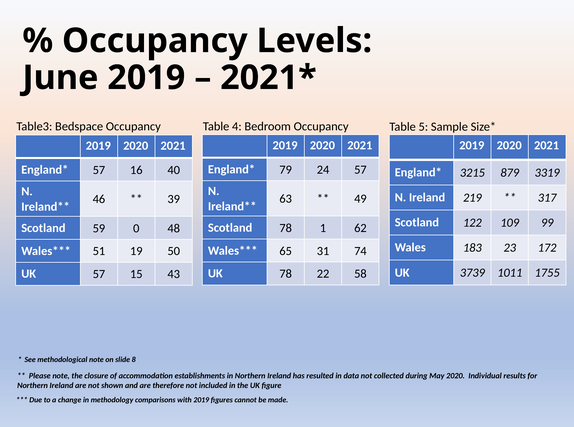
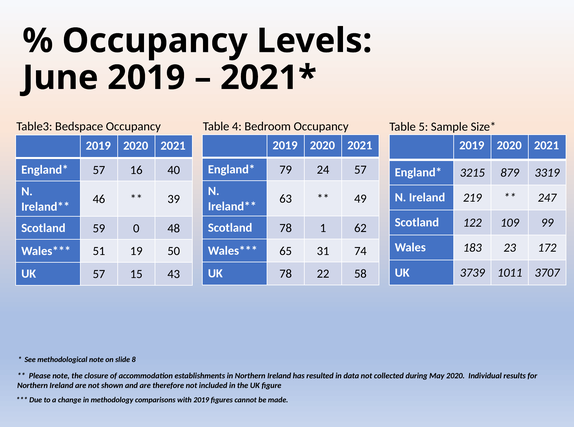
317: 317 -> 247
1755: 1755 -> 3707
